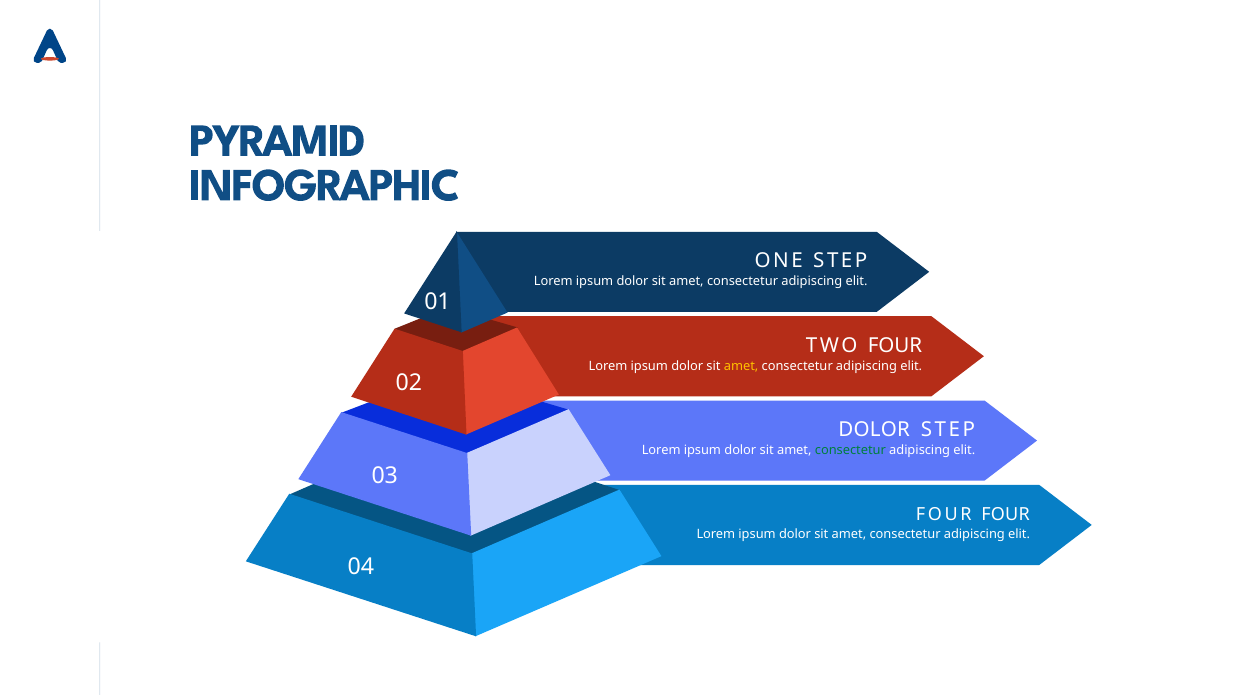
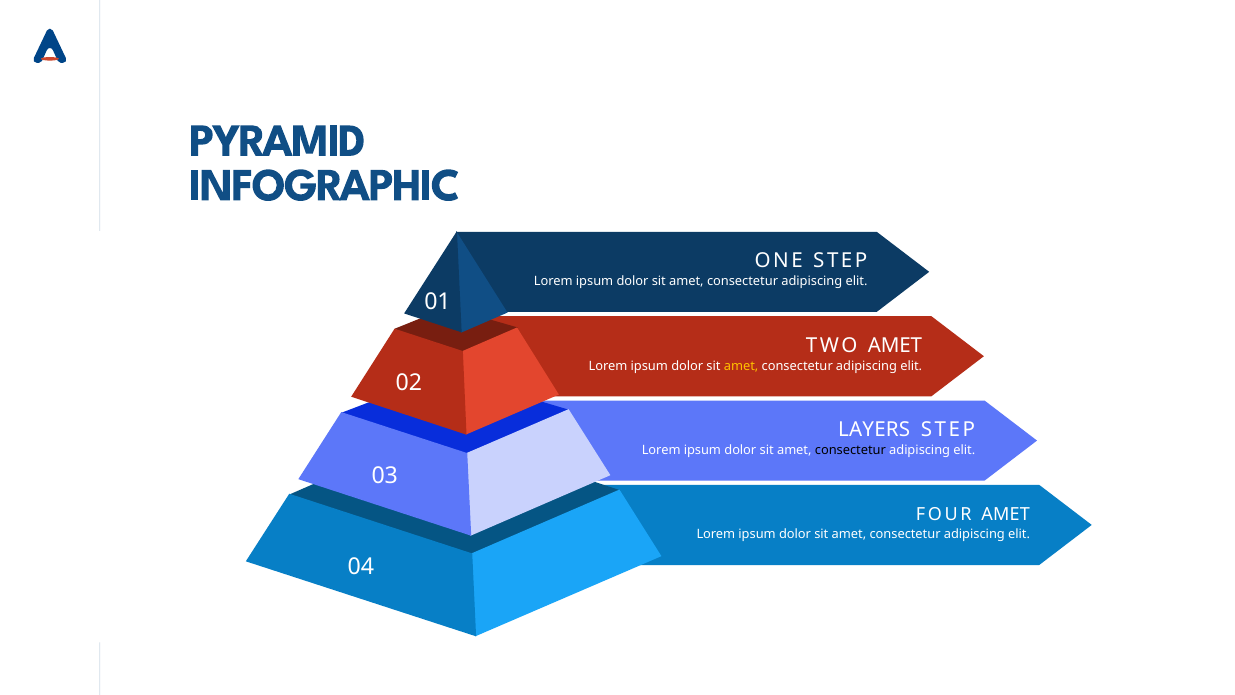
TWO FOUR: FOUR -> AMET
DOLOR at (874, 430): DOLOR -> LAYERS
consectetur at (850, 450) colour: green -> black
FOUR FOUR: FOUR -> AMET
